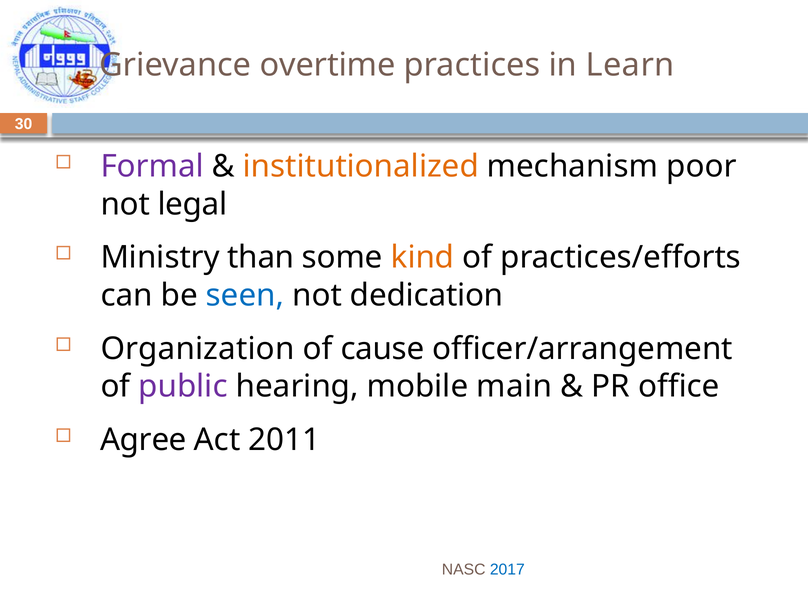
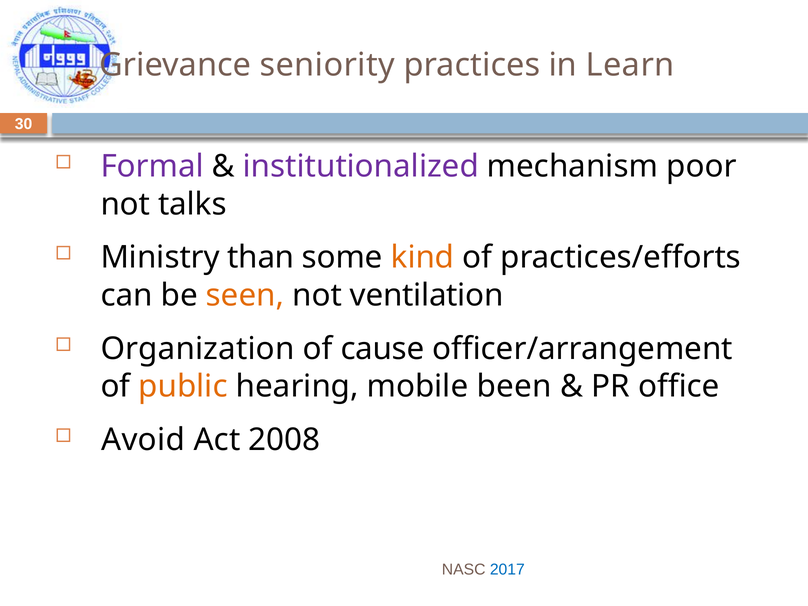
overtime: overtime -> seniority
institutionalized colour: orange -> purple
legal: legal -> talks
seen colour: blue -> orange
dedication: dedication -> ventilation
public colour: purple -> orange
main: main -> been
Agree: Agree -> Avoid
2011: 2011 -> 2008
